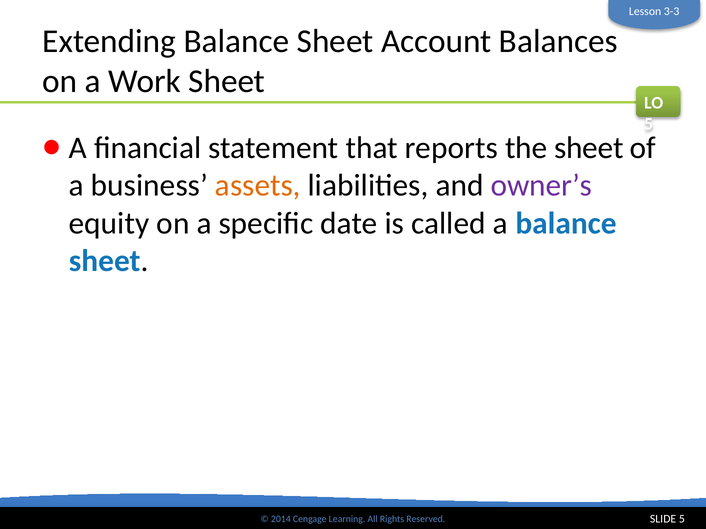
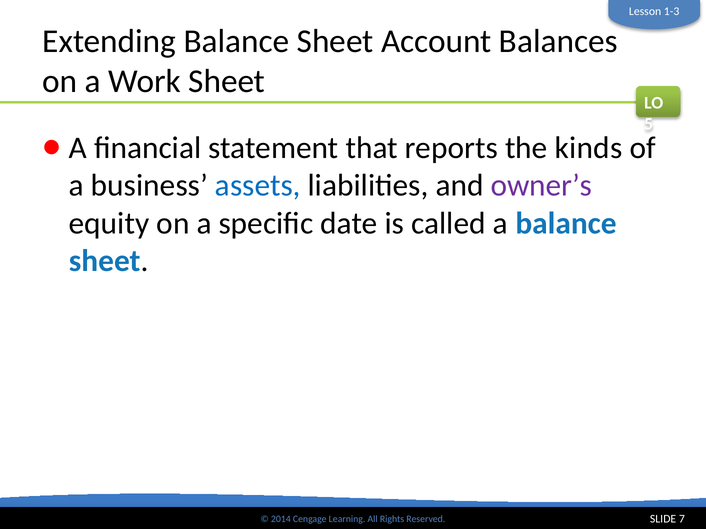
3-3: 3-3 -> 1-3
the sheet: sheet -> kinds
assets colour: orange -> blue
SLIDE 5: 5 -> 7
